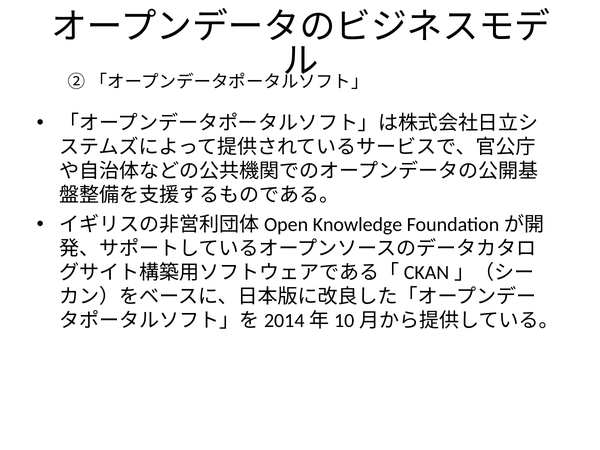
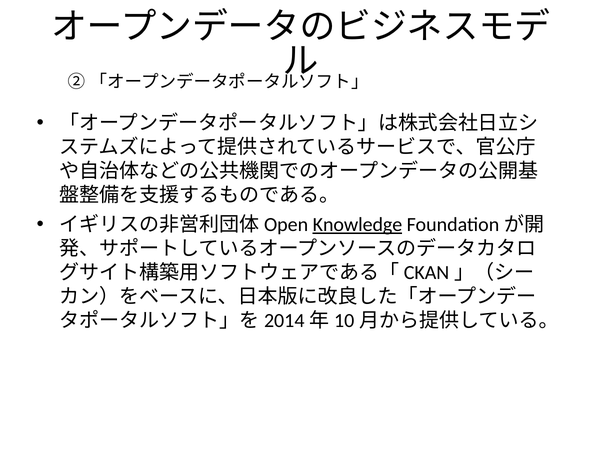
Knowledge underline: none -> present
